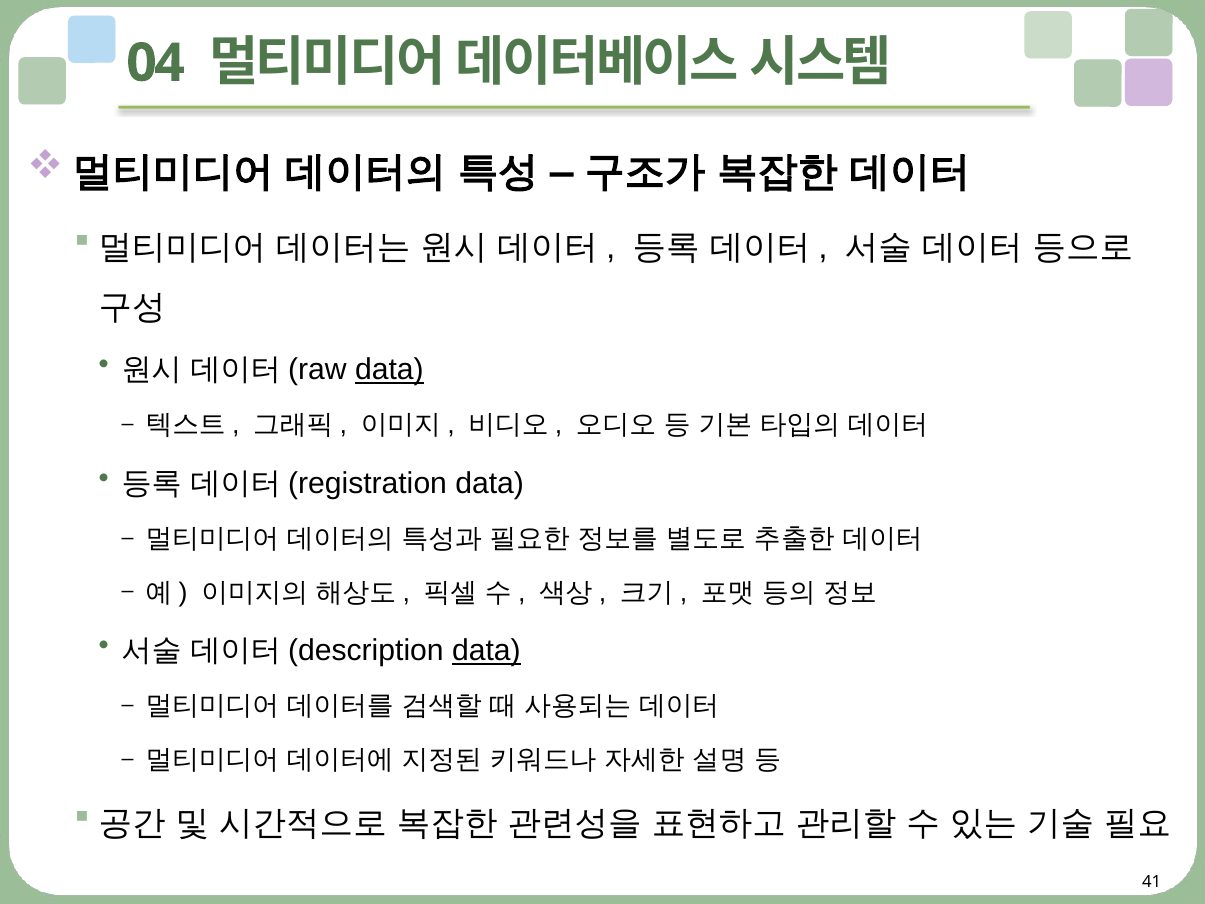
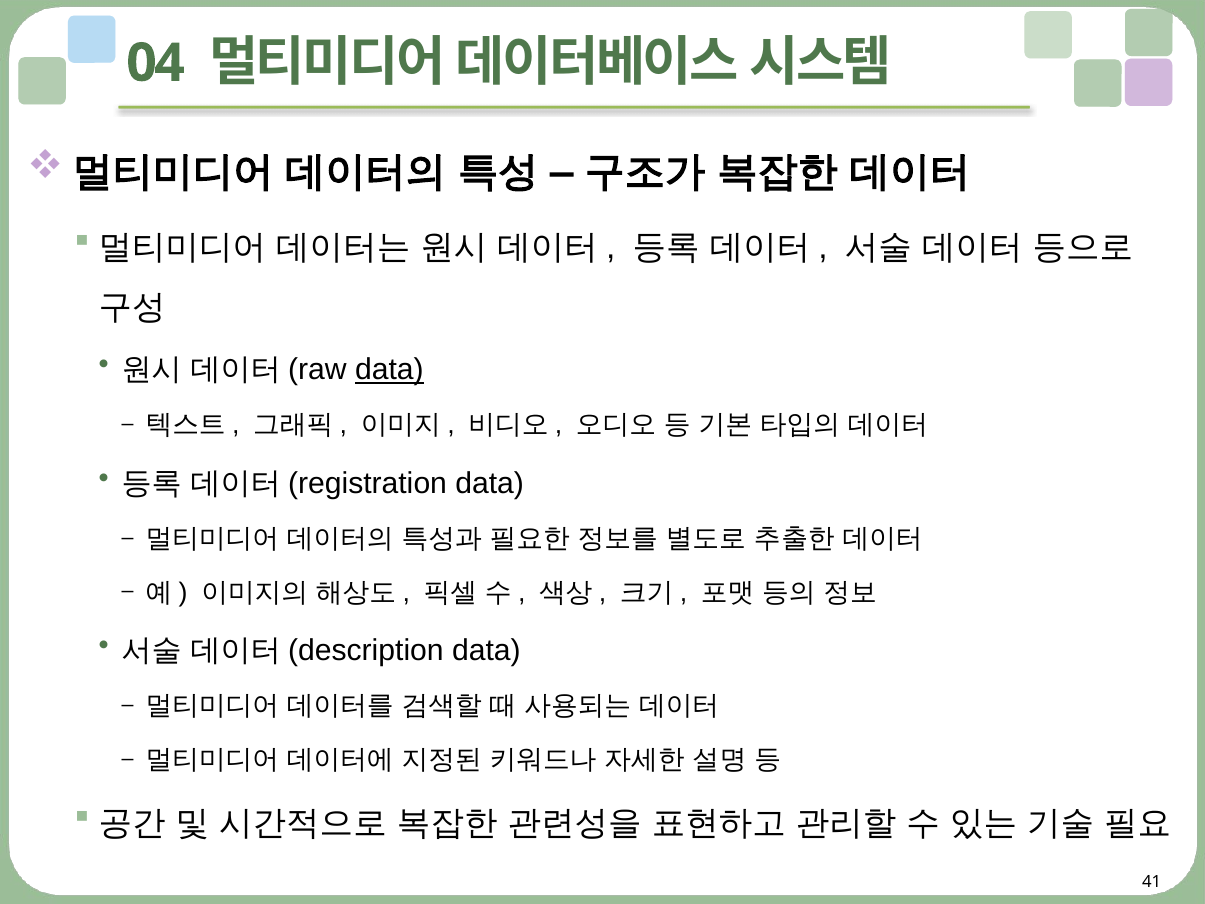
data at (486, 651) underline: present -> none
